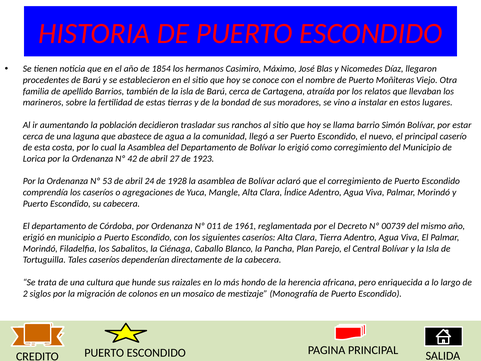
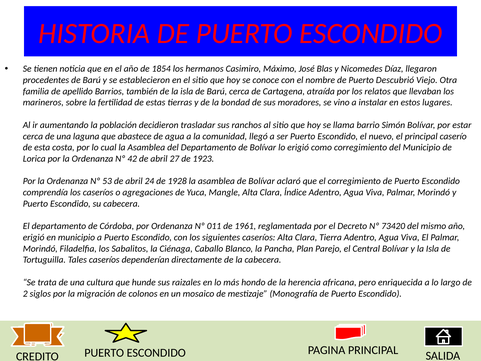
Moñiteras: Moñiteras -> Descubrió
00739: 00739 -> 73420
